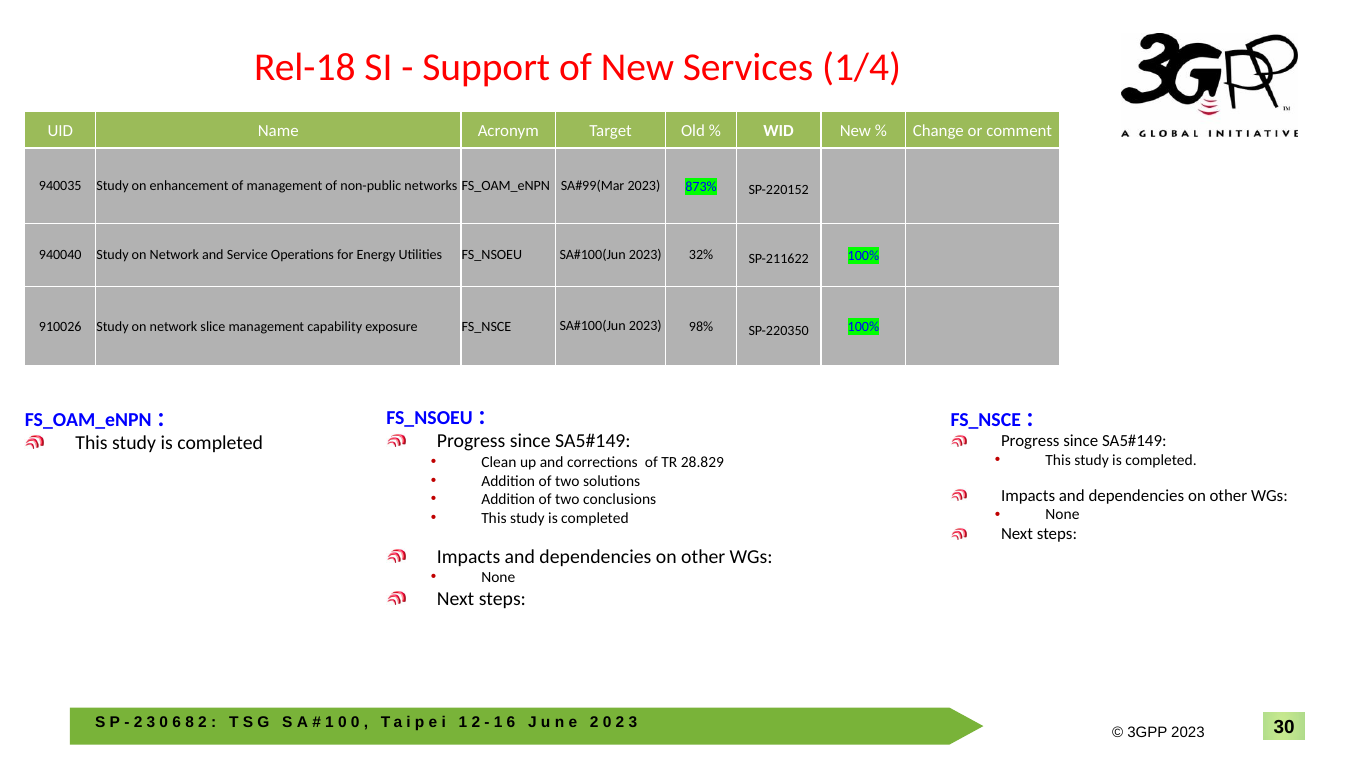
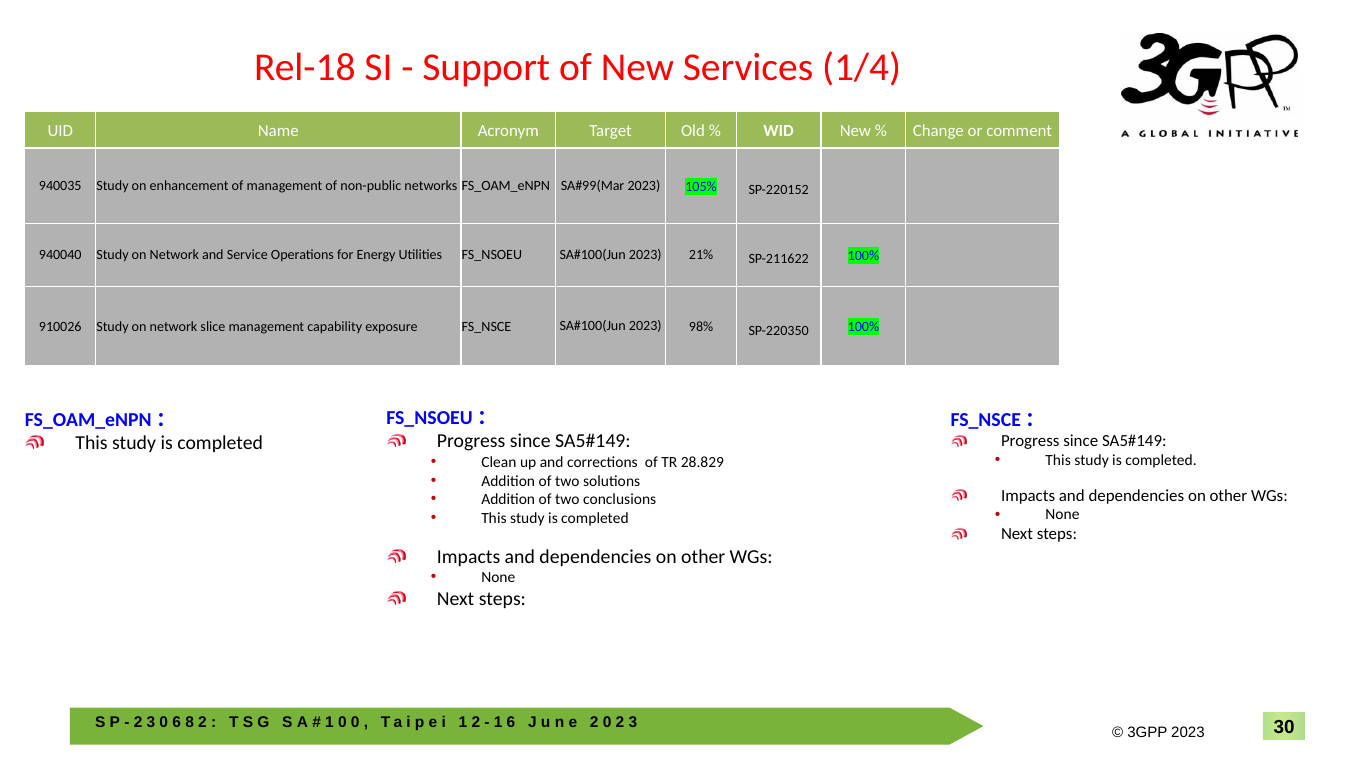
873%: 873% -> 105%
32%: 32% -> 21%
